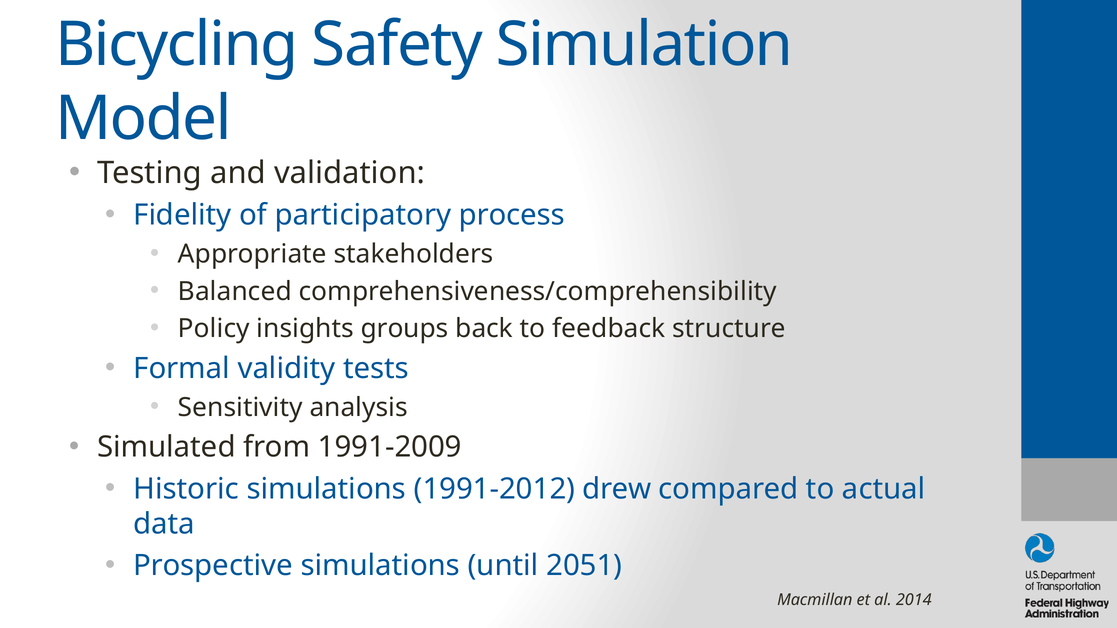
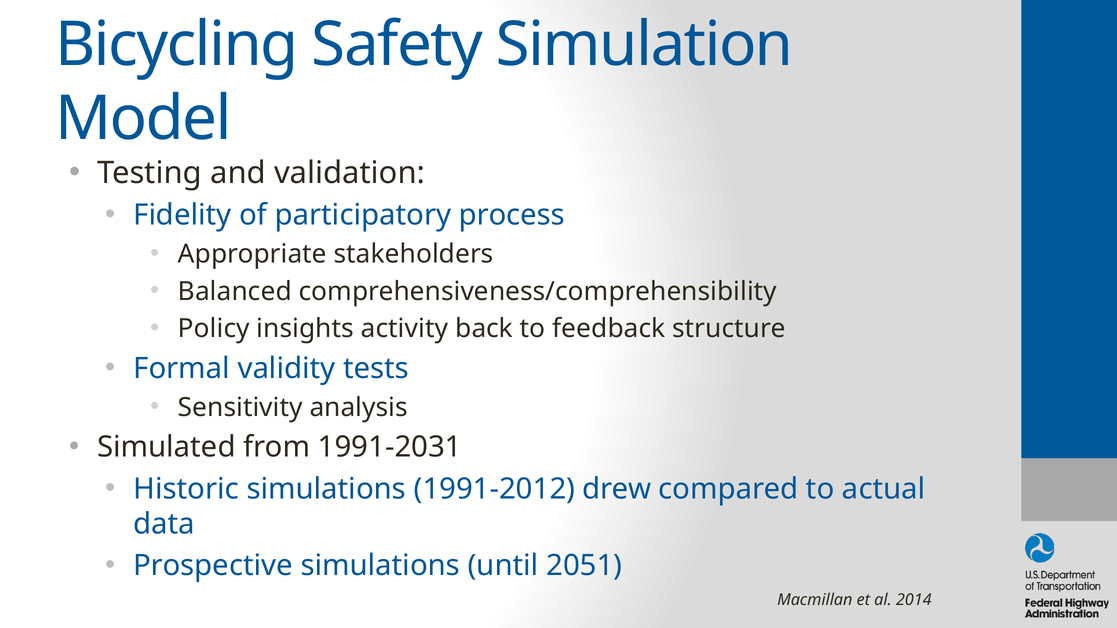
groups: groups -> activity
1991-2009: 1991-2009 -> 1991-2031
